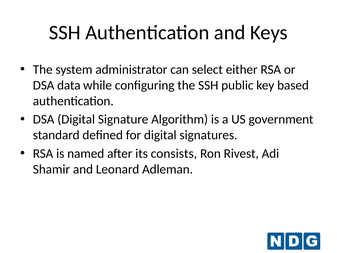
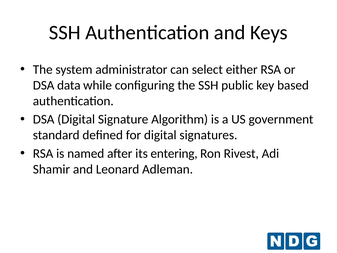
consists: consists -> entering
